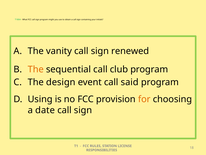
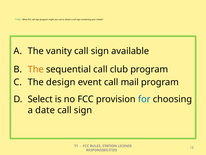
renewed: renewed -> available
said: said -> mail
Using: Using -> Select
for colour: orange -> blue
